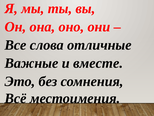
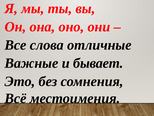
вместе: вместе -> бывает
